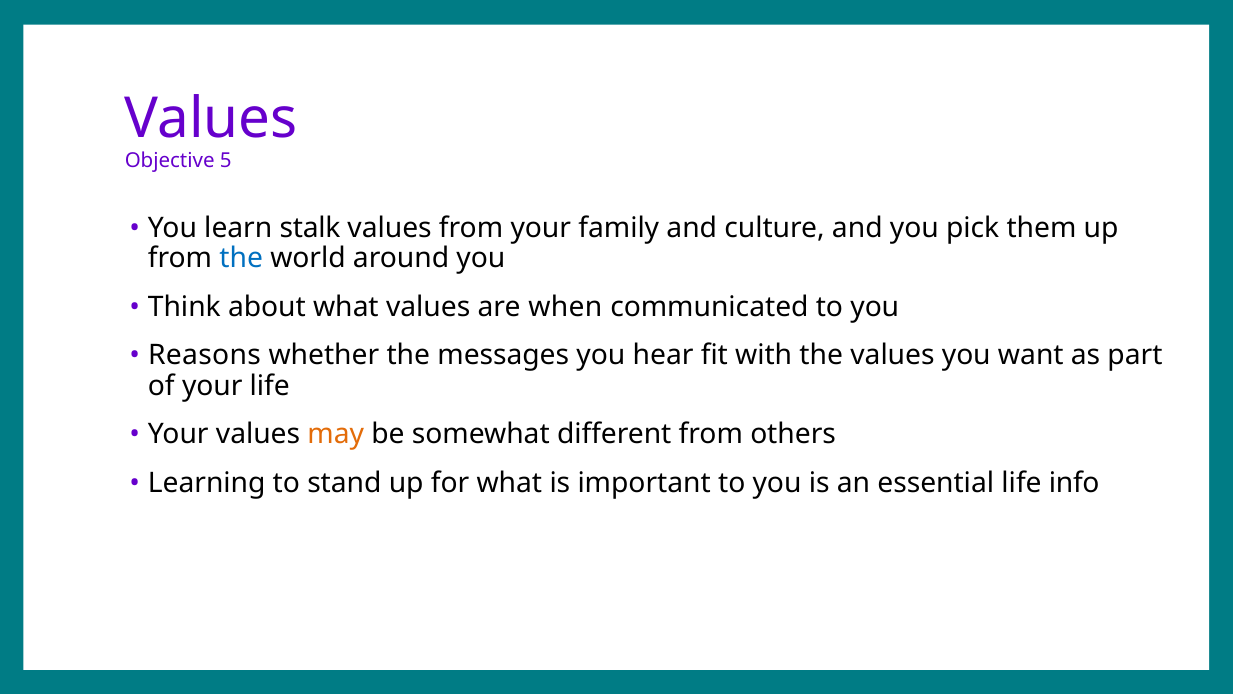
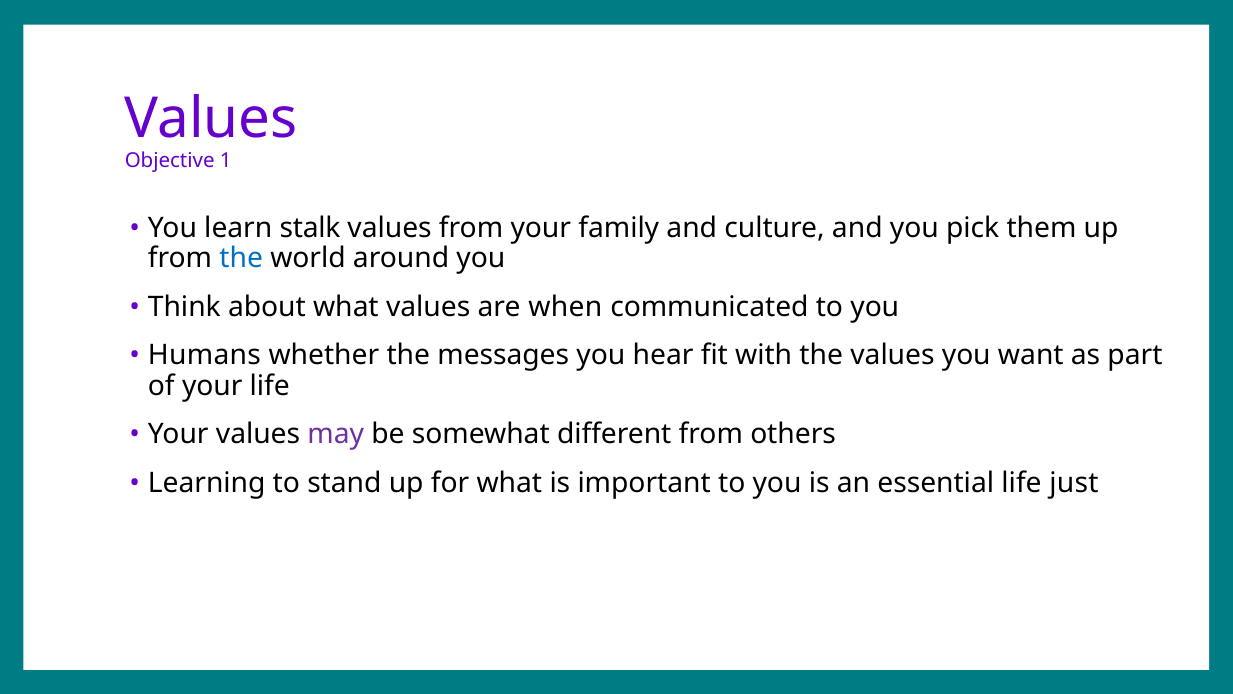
5: 5 -> 1
Reasons: Reasons -> Humans
may colour: orange -> purple
info: info -> just
